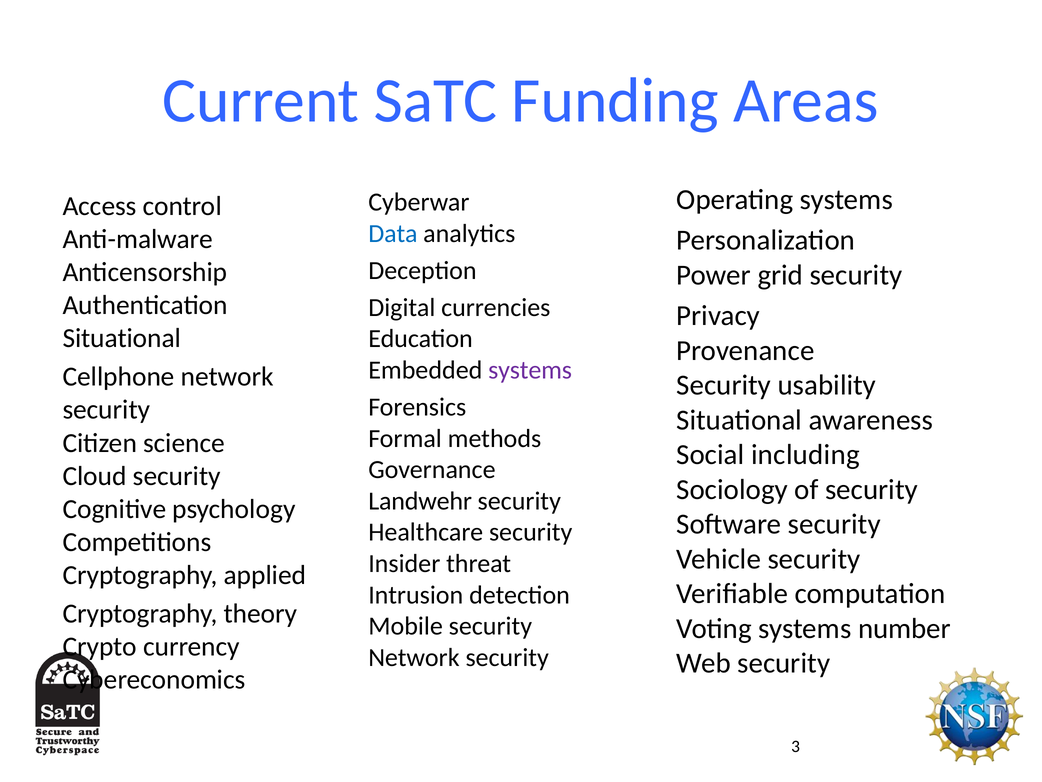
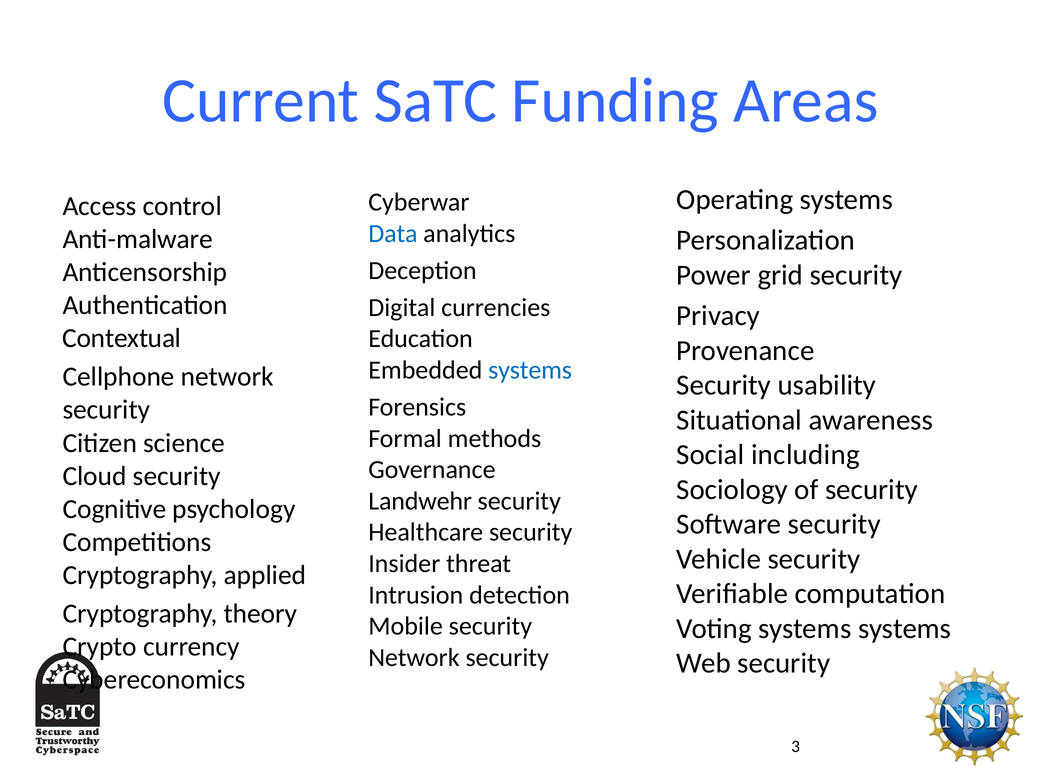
Situational at (122, 338): Situational -> Contextual
systems at (530, 370) colour: purple -> blue
systems number: number -> systems
